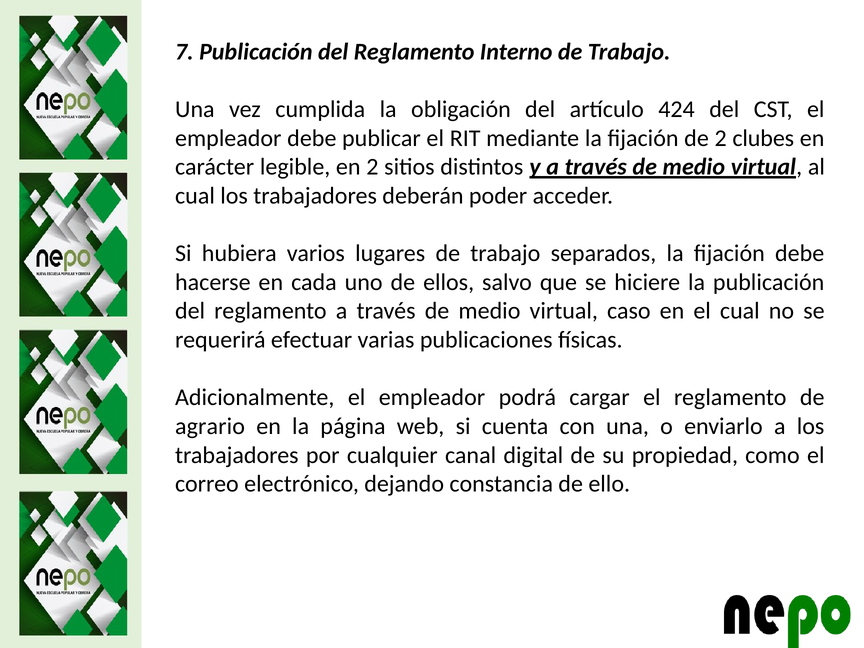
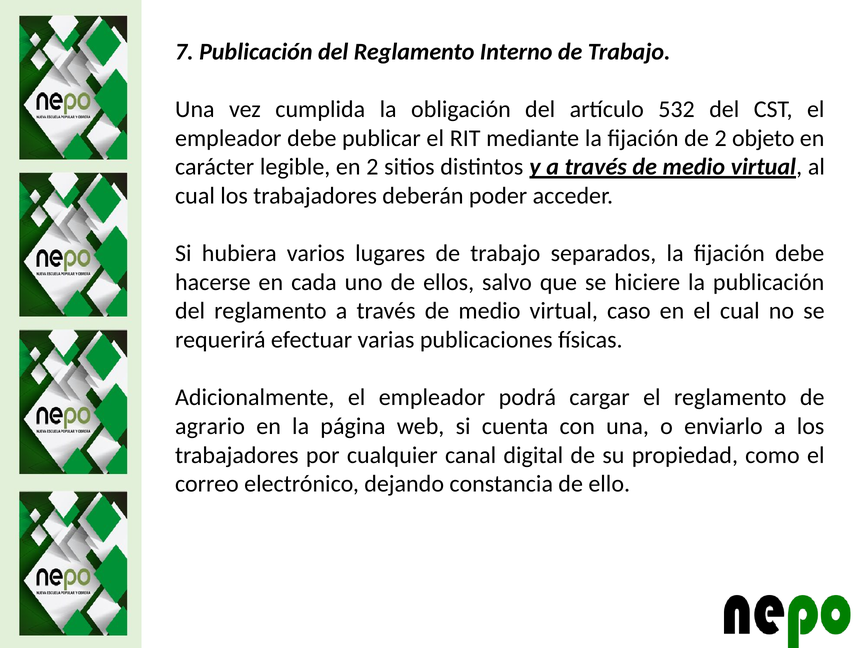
424: 424 -> 532
clubes: clubes -> objeto
